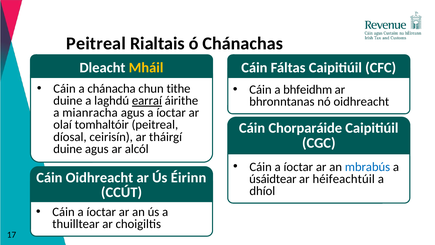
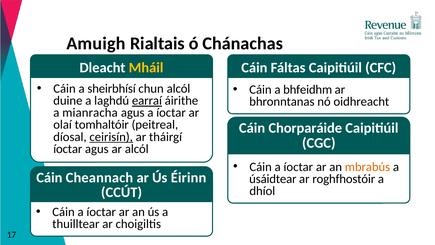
Peitreal at (96, 44): Peitreal -> Amuigh
chánacha: chánacha -> sheirbhísí
chun tithe: tithe -> alcól
ceirisín underline: none -> present
duine at (68, 149): duine -> íoctar
mbrabús colour: blue -> orange
Cáin Oidhreacht: Oidhreacht -> Cheannach
héifeachtúil: héifeachtúil -> roghfhostóir
